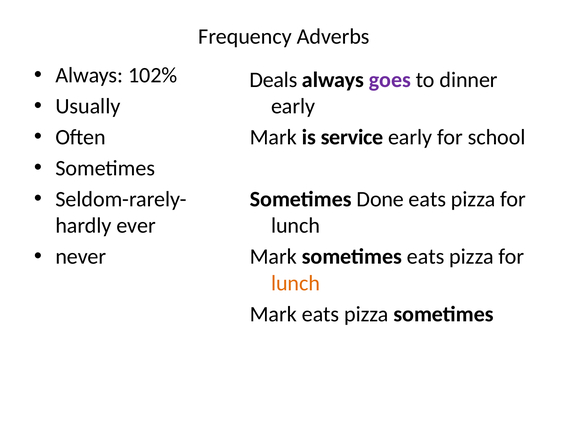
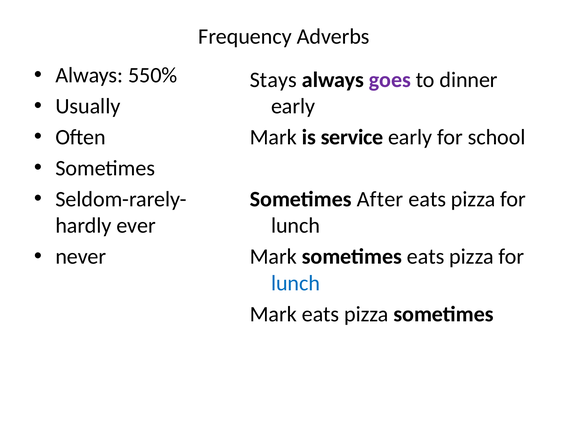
102%: 102% -> 550%
Deals: Deals -> Stays
Done: Done -> After
lunch at (296, 283) colour: orange -> blue
